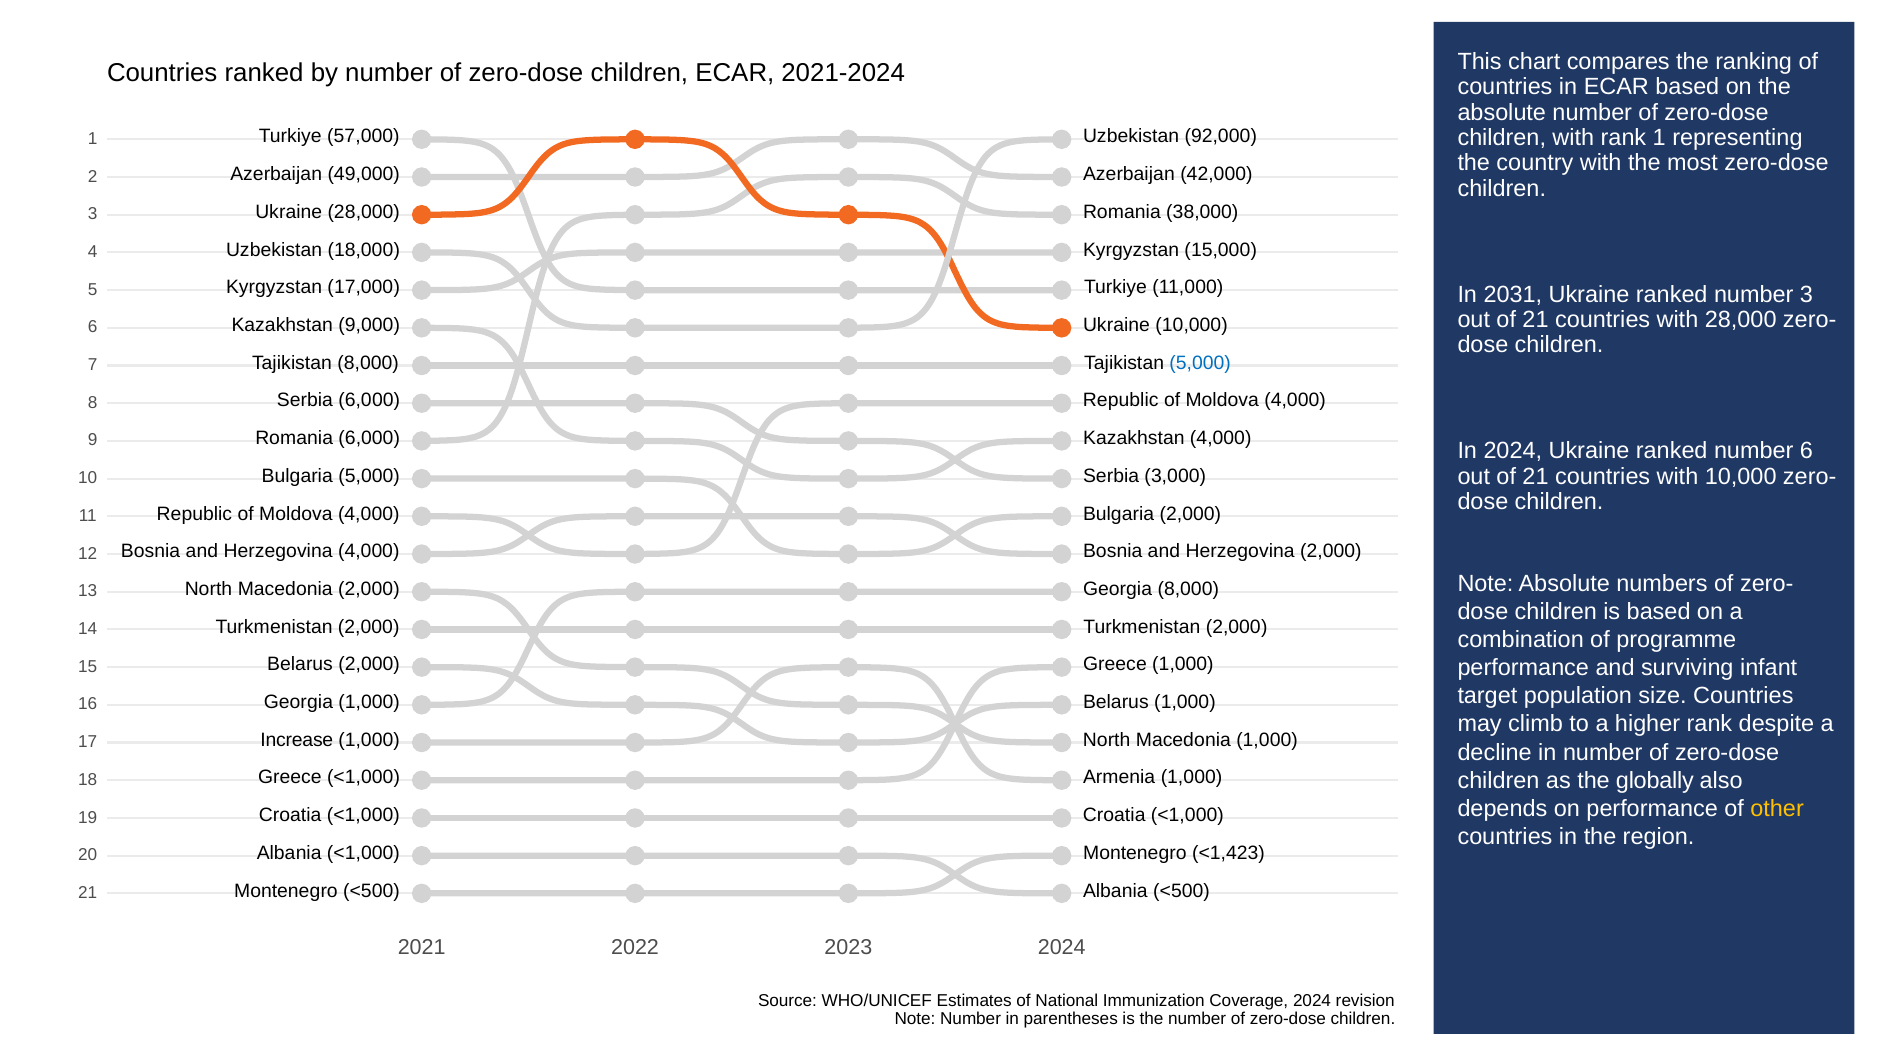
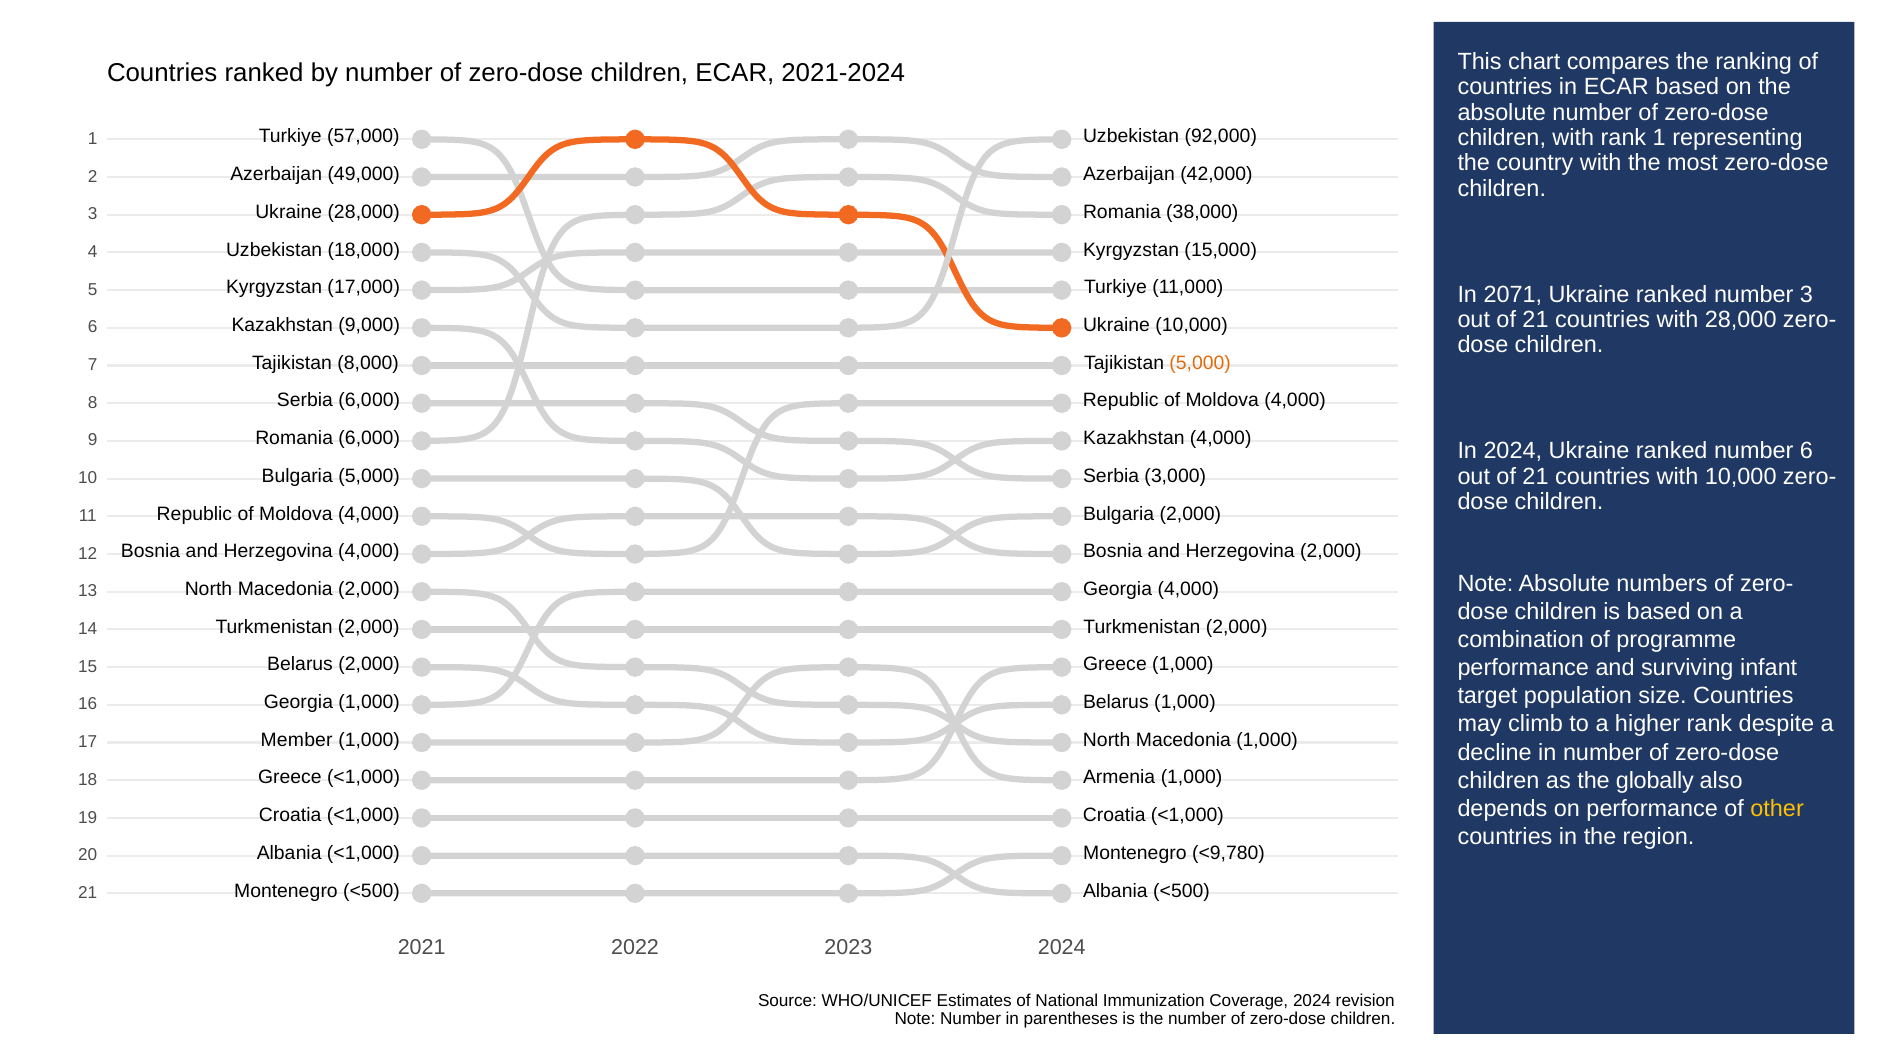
2031: 2031 -> 2071
5,000 at (1200, 363) colour: blue -> orange
Georgia 8,000: 8,000 -> 4,000
Increase: Increase -> Member
<1,423: <1,423 -> <9,780
